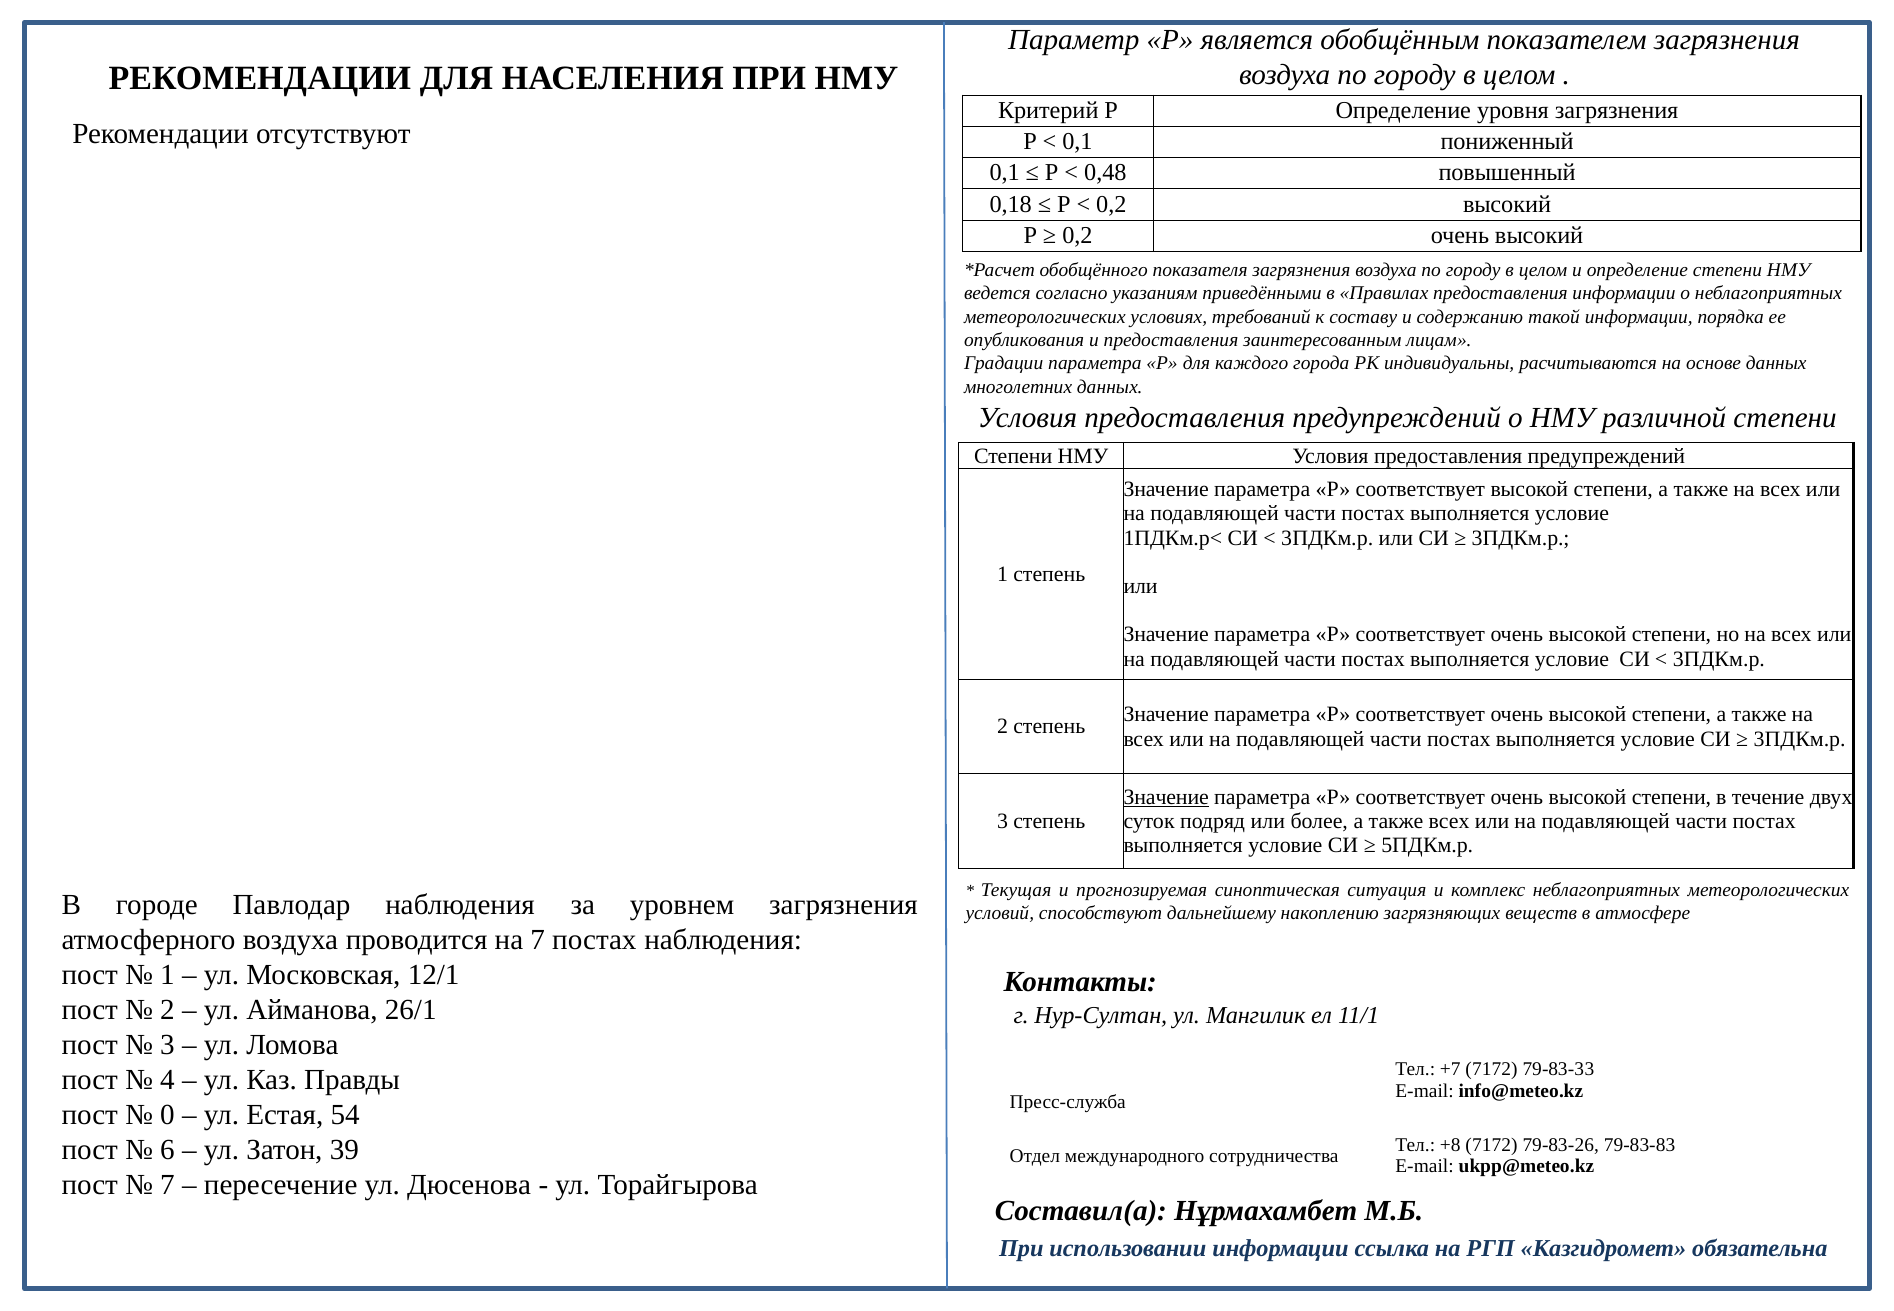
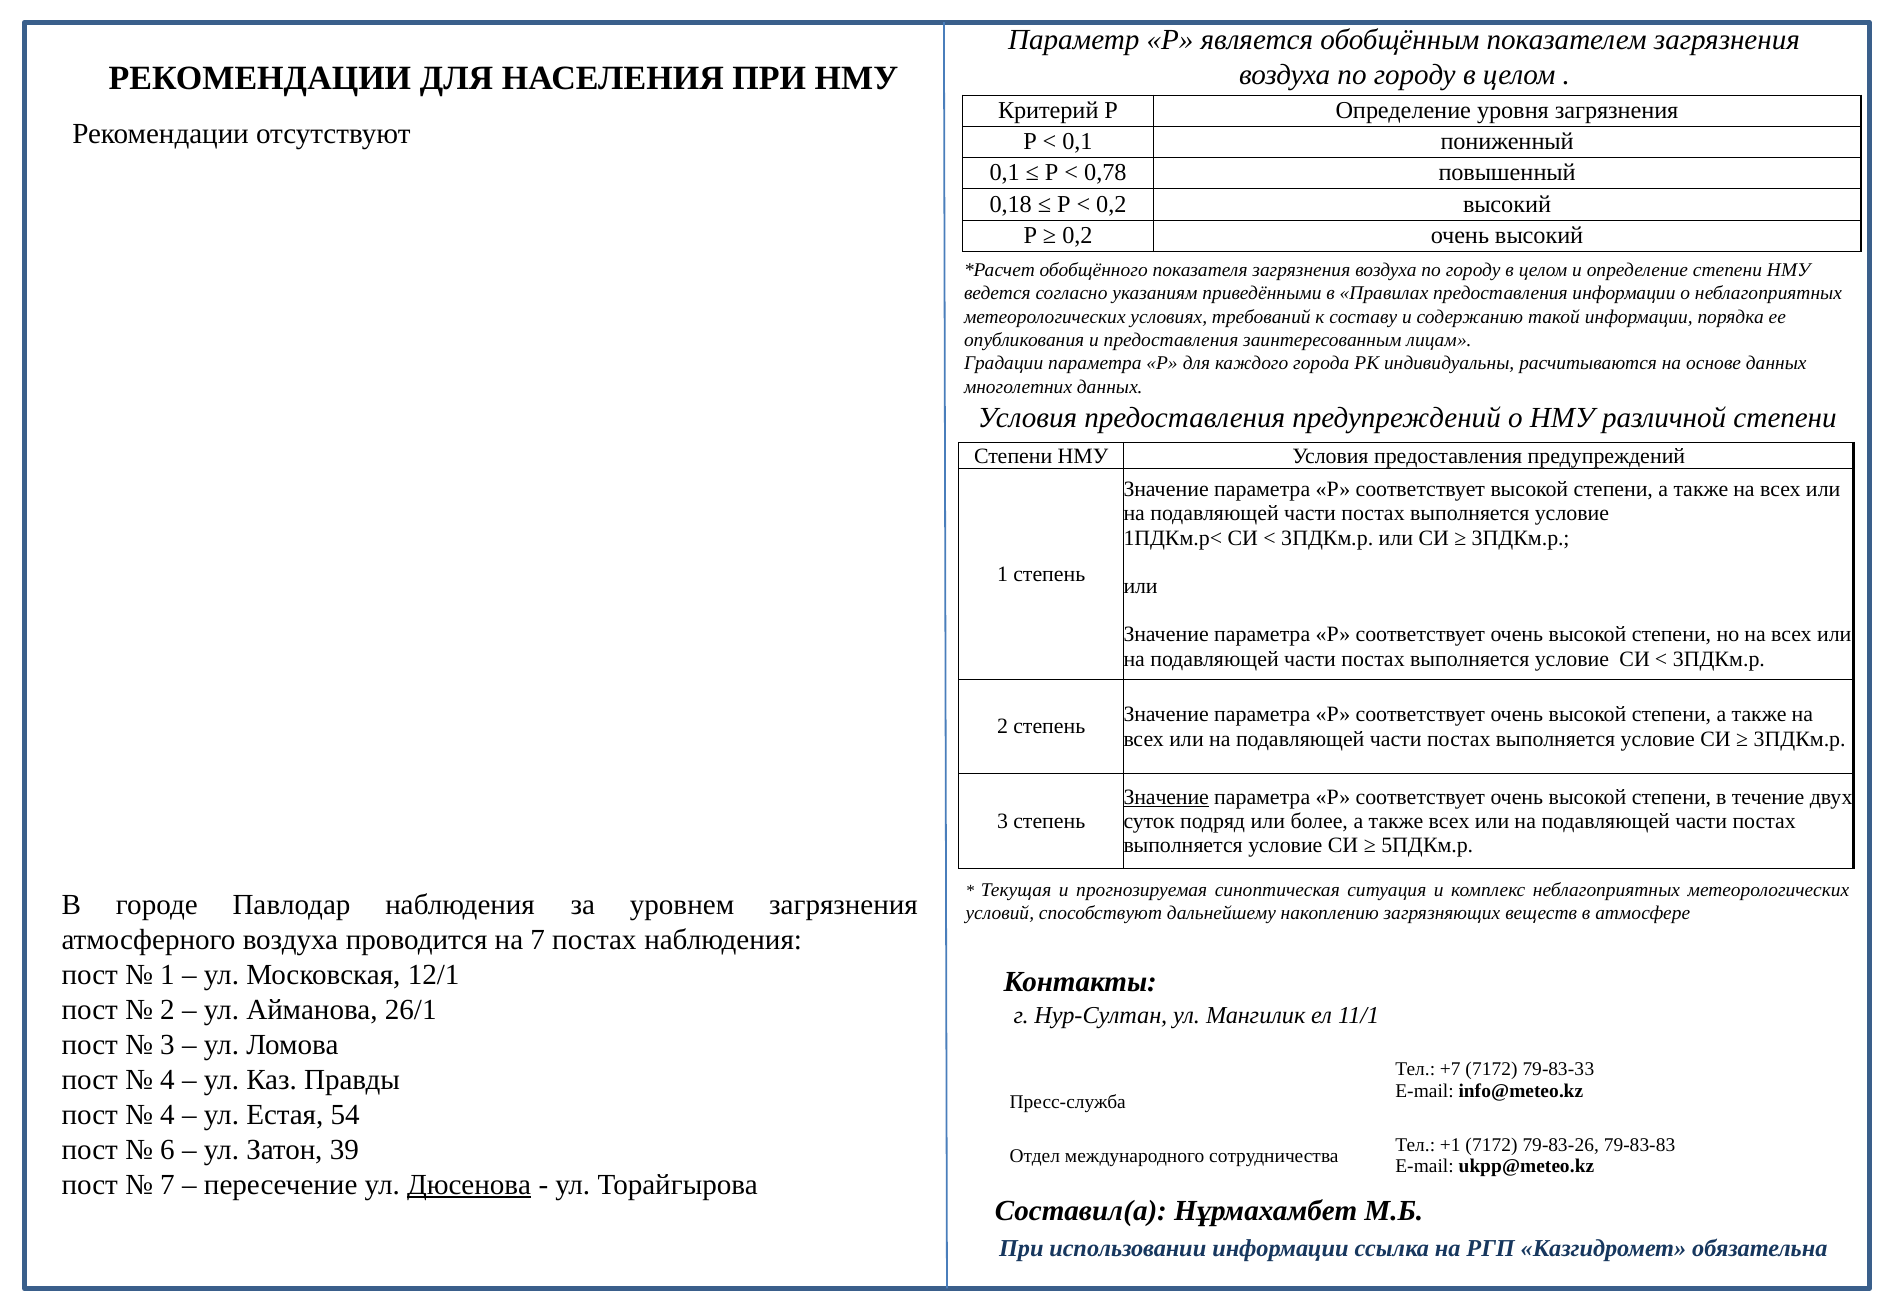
0,48: 0,48 -> 0,78
0 at (167, 1115): 0 -> 4
+8: +8 -> +1
Дюсенова underline: none -> present
